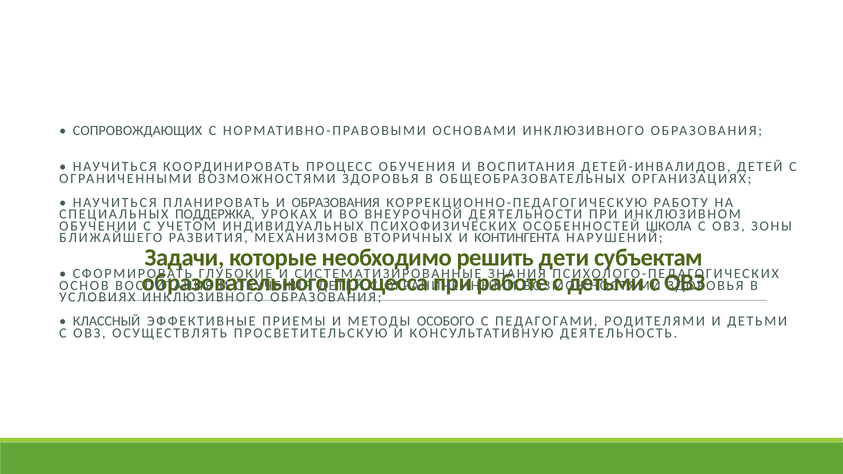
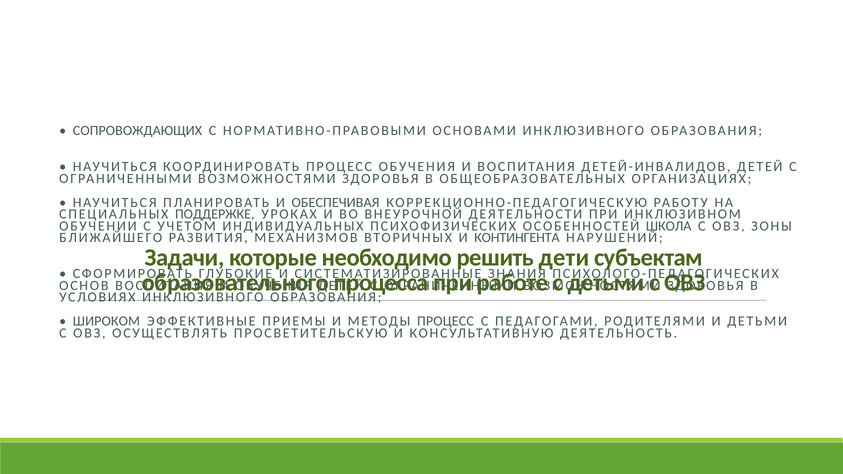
И ОБРАЗОВАНИЯ: ОБРАЗОВАНИЯ -> ОБЕСПЕЧИВАЯ
ПОДДЕРЖКА: ПОДДЕРЖКА -> ПОДДЕРЖКЕ
КЛАССНЫЙ: КЛАССНЫЙ -> ШИРОКОМ
МЕТОДЫ ОСОБОГО: ОСОБОГО -> ПРОЦЕСС
